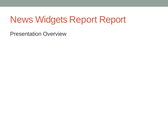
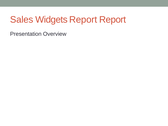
News: News -> Sales
